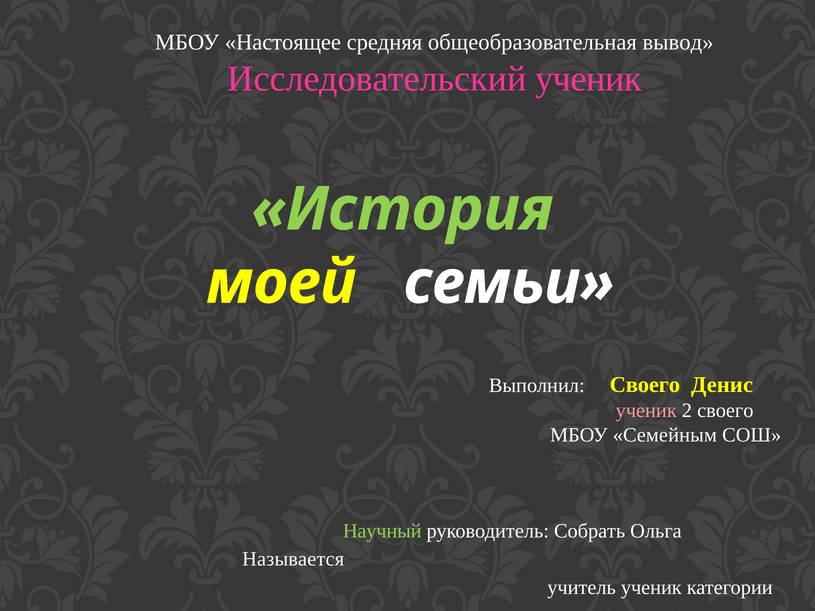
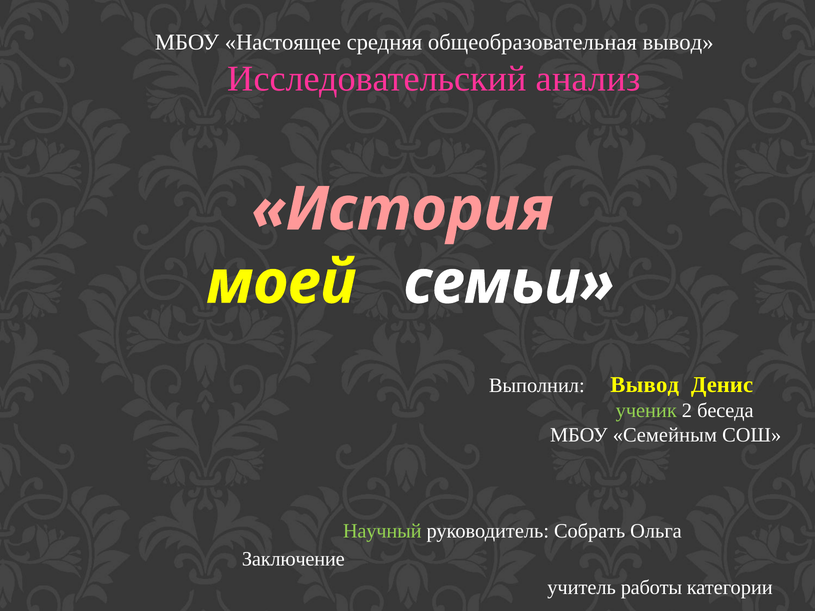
Исследовательский ученик: ученик -> анализ
История colour: light green -> pink
Выполнил Своего: Своего -> Вывод
ученик at (646, 411) colour: pink -> light green
2 своего: своего -> беседа
Называется: Называется -> Заключение
учитель ученик: ученик -> работы
